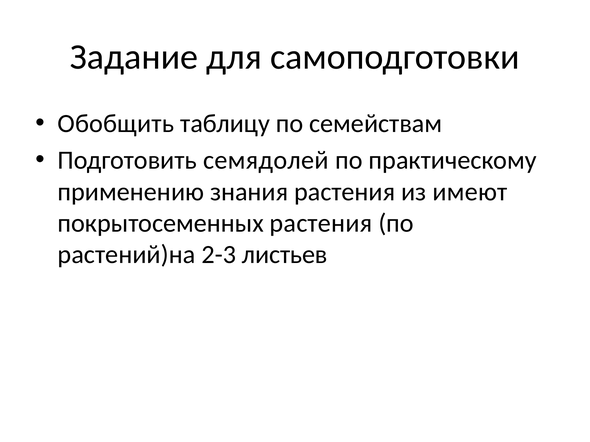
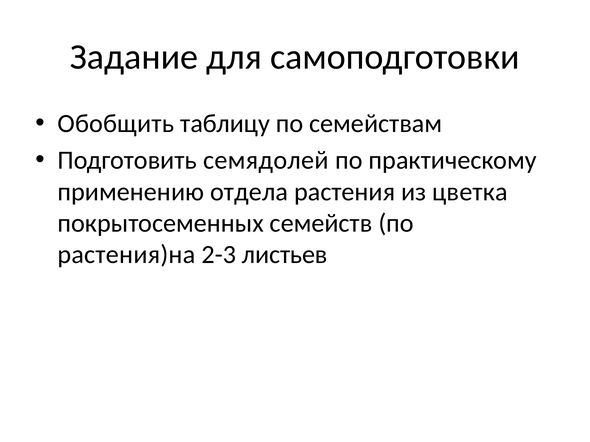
знания: знания -> отдела
имеют: имеют -> цветка
покрытосеменных растения: растения -> семейств
растений)на: растений)на -> растения)на
